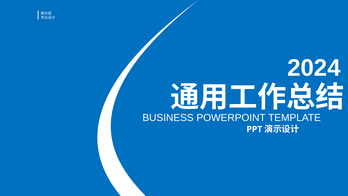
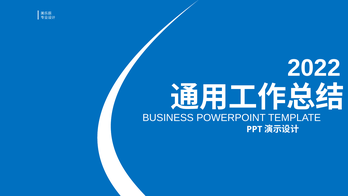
2024: 2024 -> 2022
